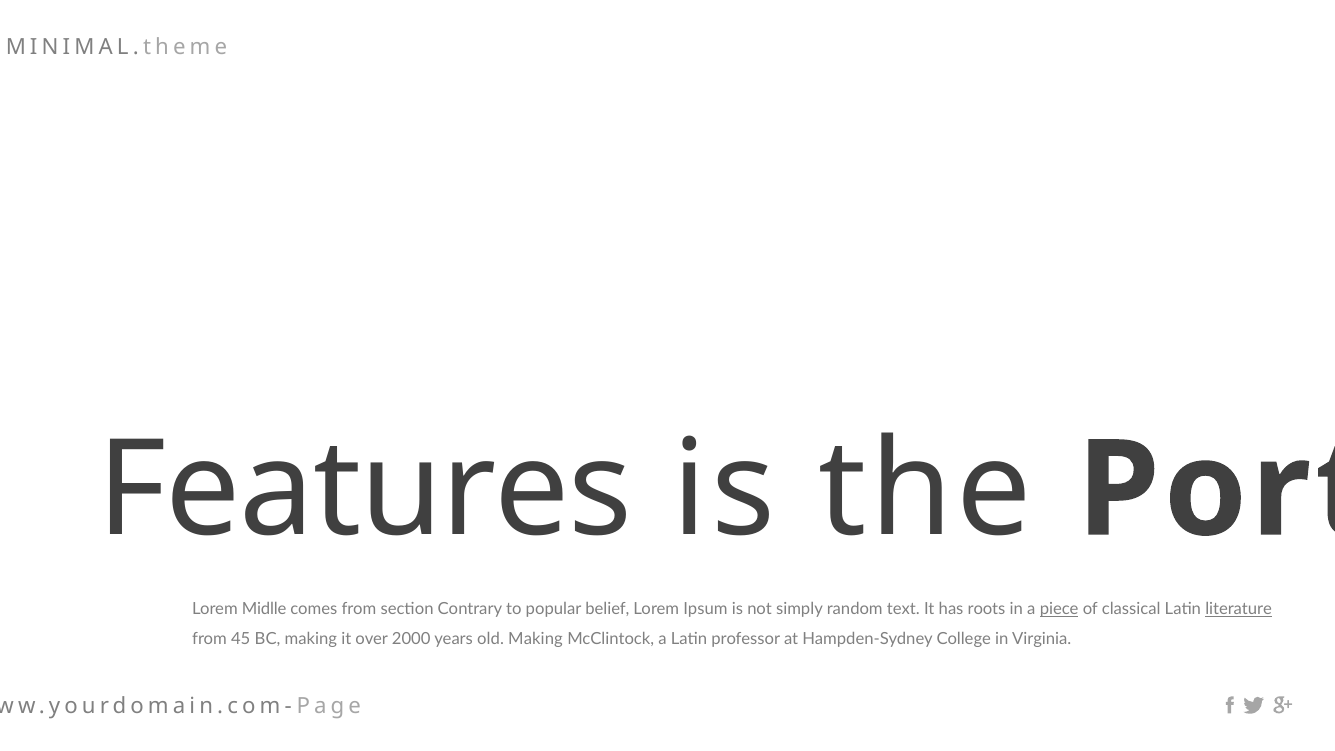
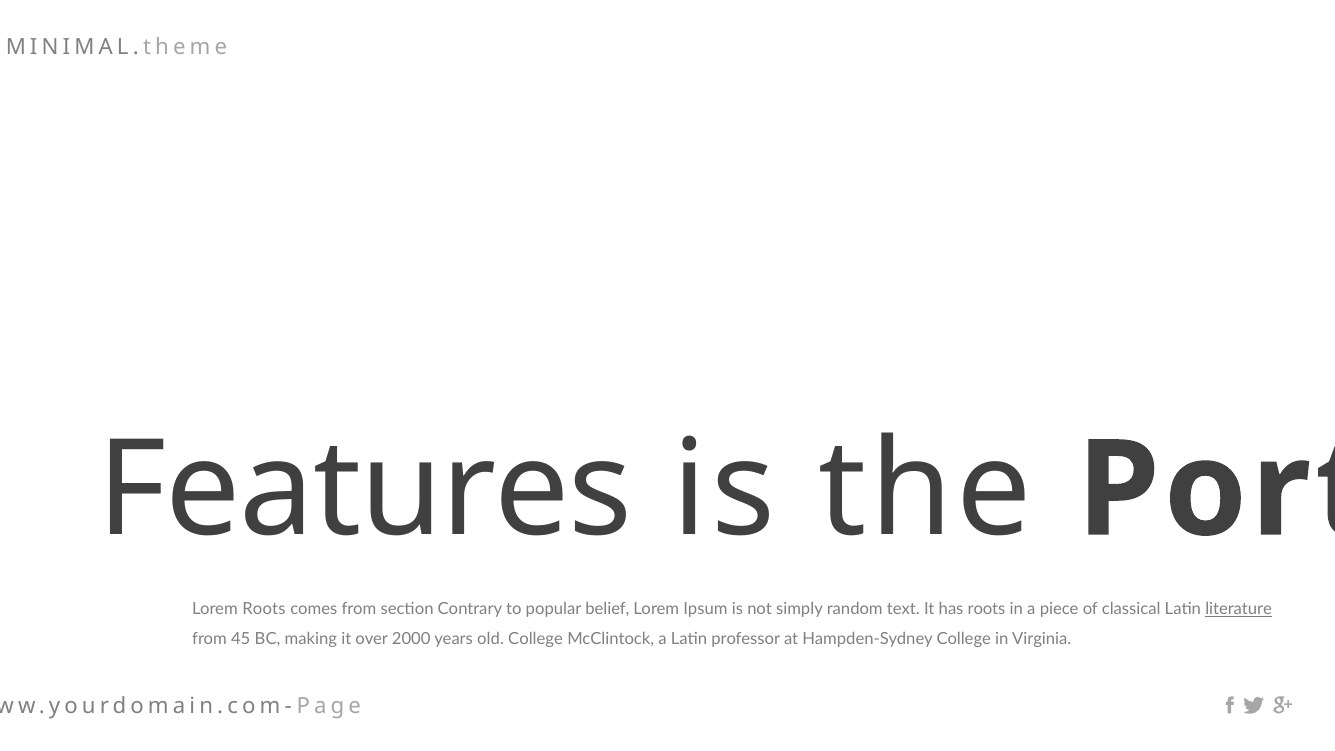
Lorem Midlle: Midlle -> Roots
piece underline: present -> none
old Making: Making -> College
